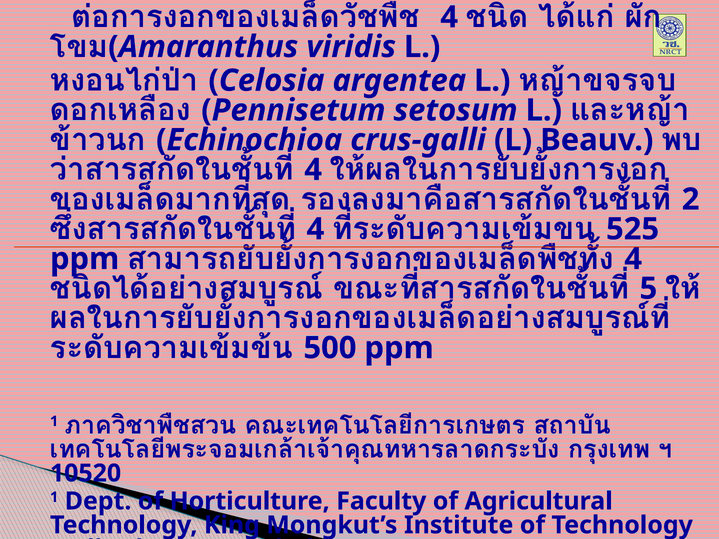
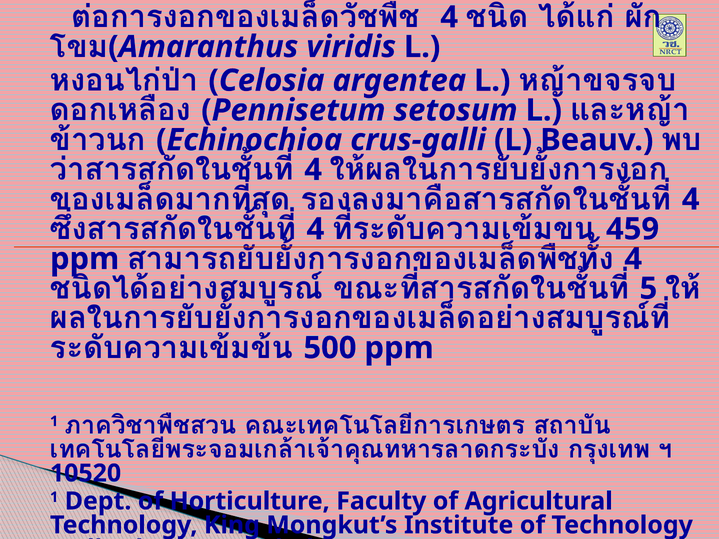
2 at (691, 199): 2 -> 4
525: 525 -> 459
